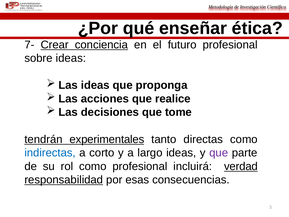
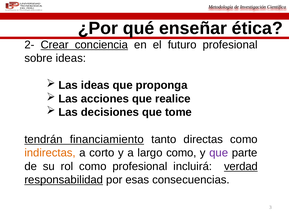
7-: 7- -> 2-
experimentales: experimentales -> financiamiento
indirectas colour: blue -> orange
largo ideas: ideas -> como
